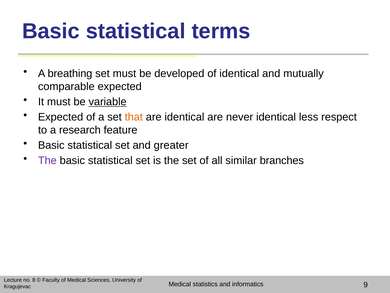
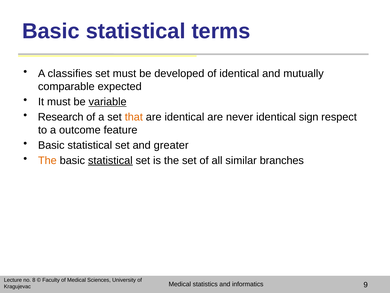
breathing: breathing -> classifies
Expected at (61, 117): Expected -> Research
less: less -> sign
research: research -> outcome
The at (47, 160) colour: purple -> orange
statistical at (110, 160) underline: none -> present
